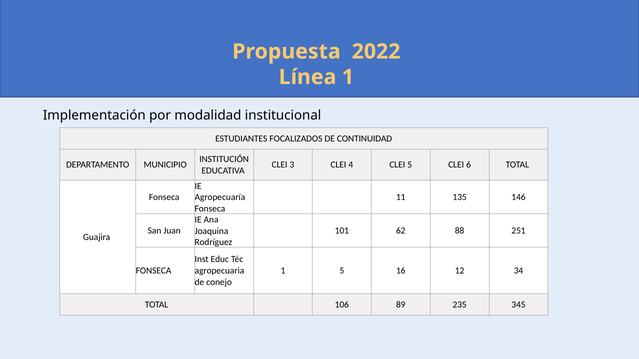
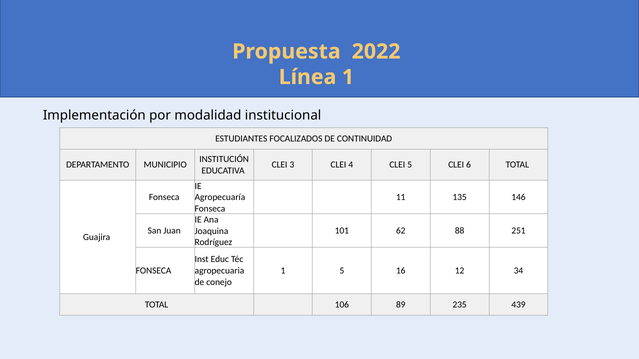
345: 345 -> 439
